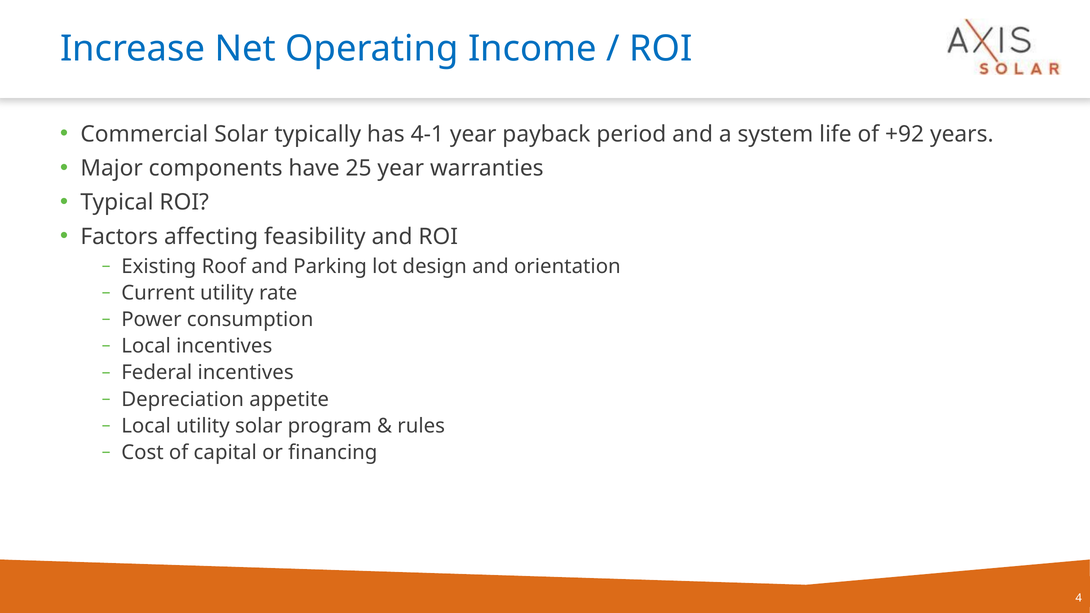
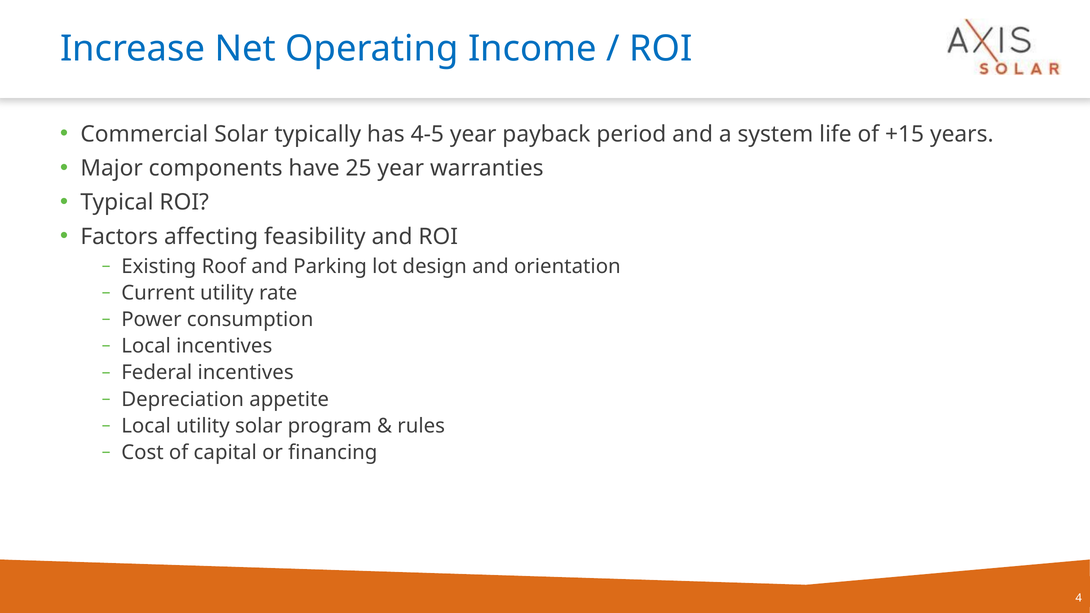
4-1: 4-1 -> 4-5
+92: +92 -> +15
